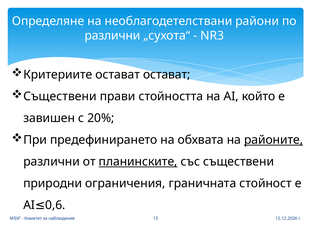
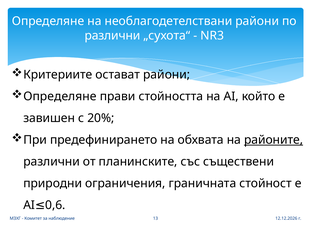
остават остават: остават -> райони
Съществени at (60, 97): Съществени -> Определяне
планинските underline: present -> none
